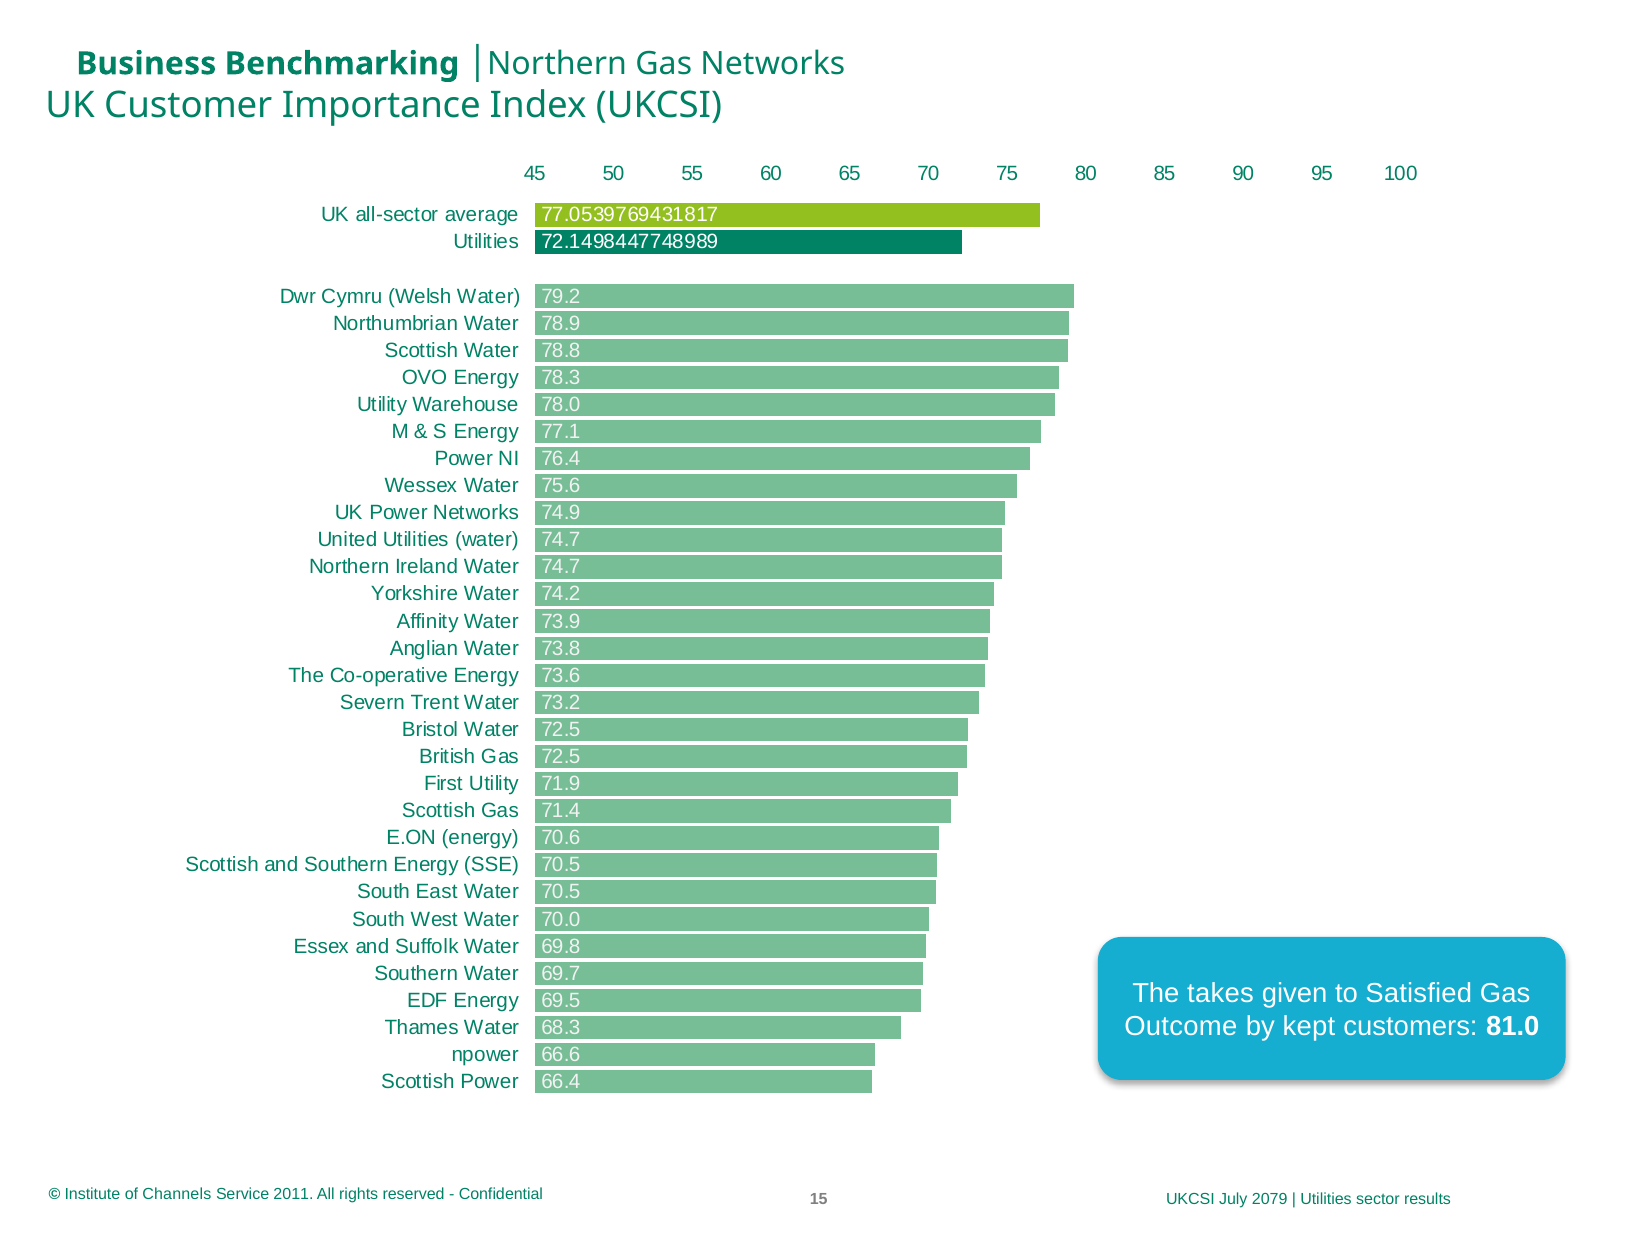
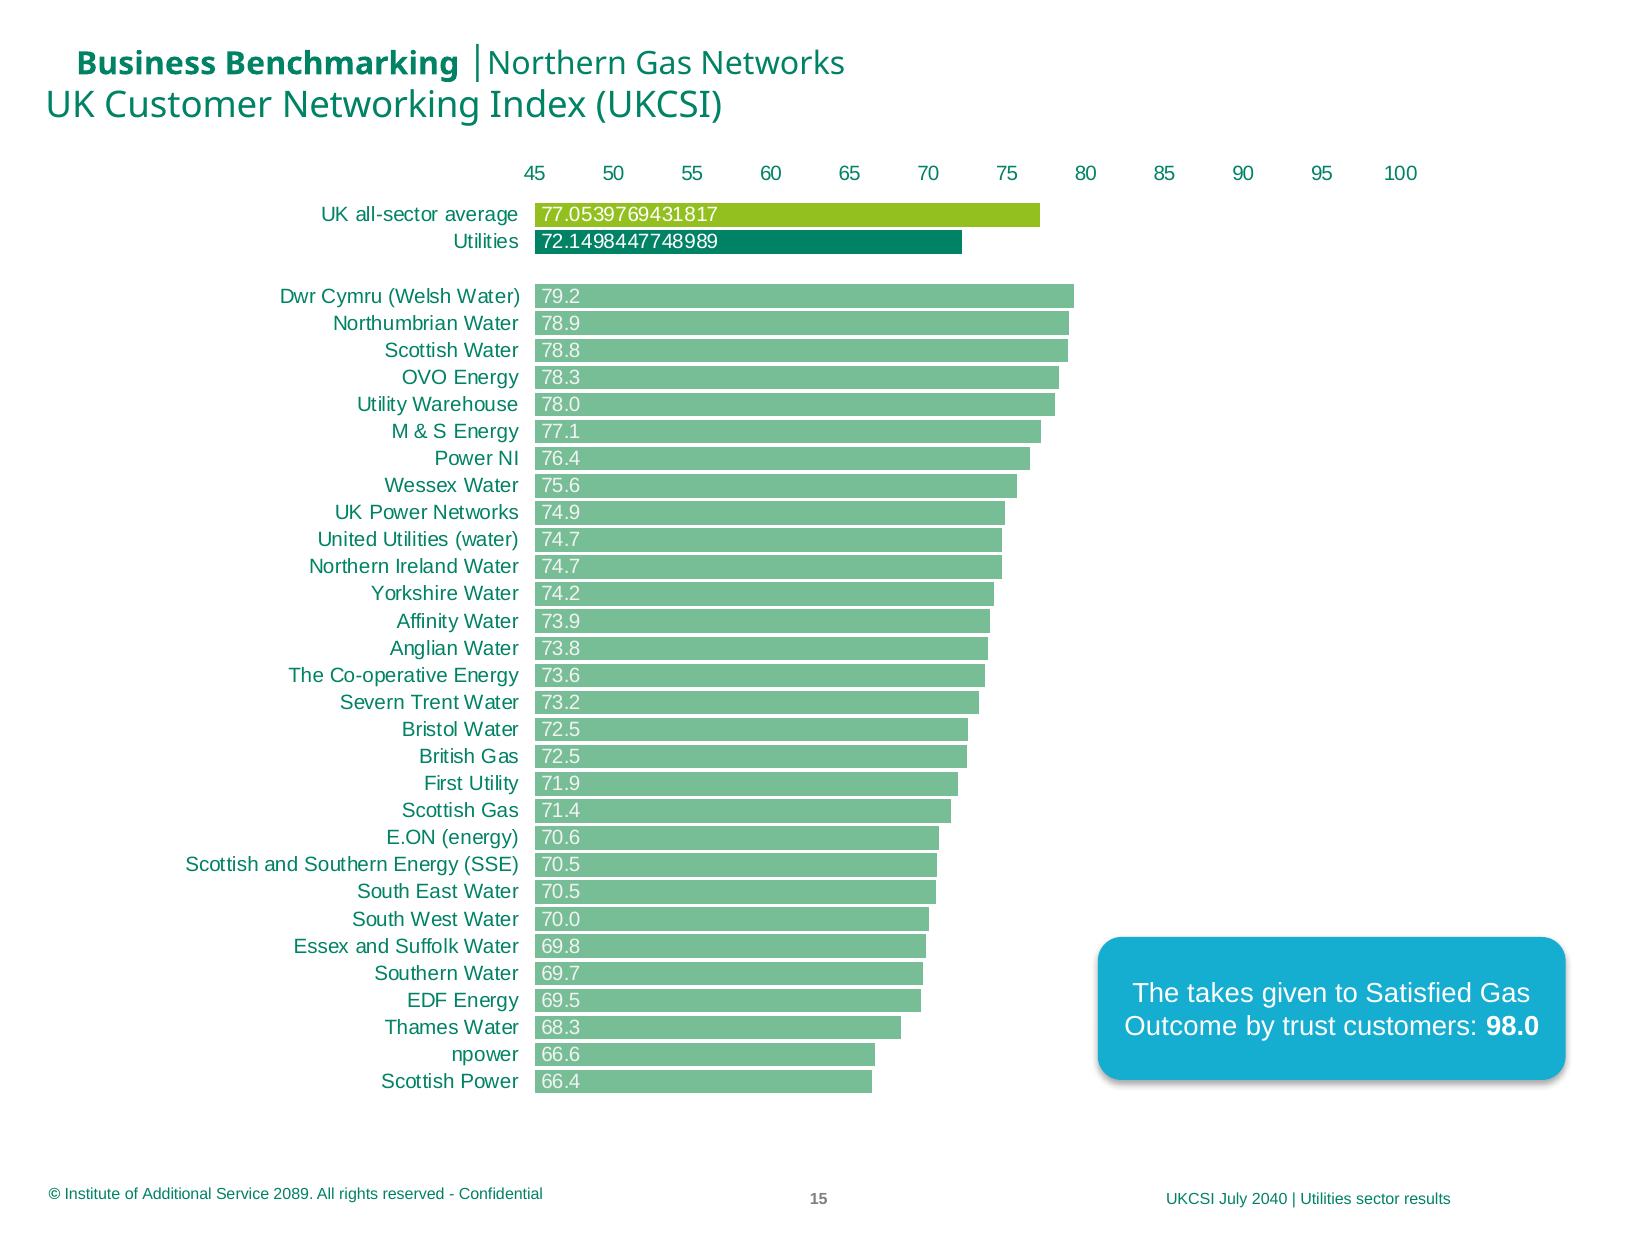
Importance: Importance -> Networking
kept: kept -> trust
81.0: 81.0 -> 98.0
Channels: Channels -> Additional
2011: 2011 -> 2089
2079: 2079 -> 2040
